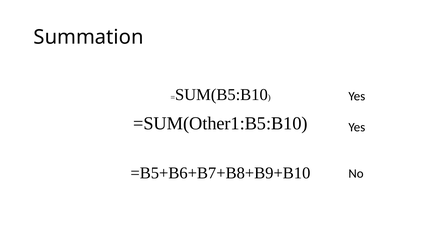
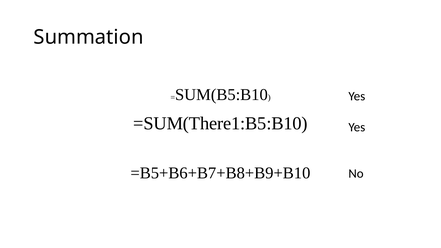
=SUM(Other1:B5:B10: =SUM(Other1:B5:B10 -> =SUM(There1:B5:B10
